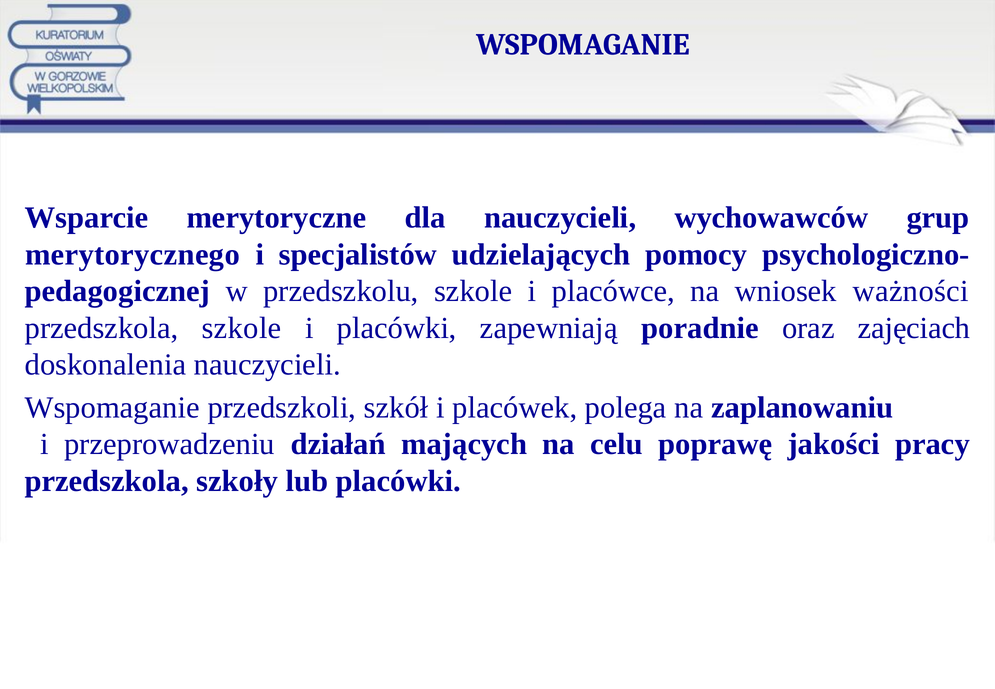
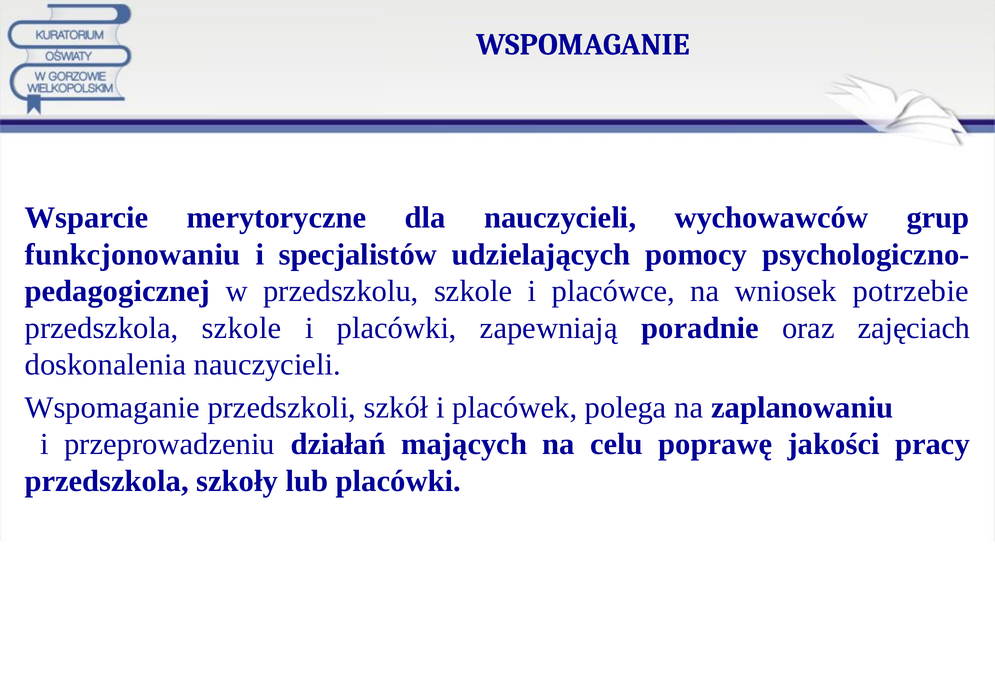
merytorycznego: merytorycznego -> funkcjonowaniu
ważności: ważności -> potrzebie
